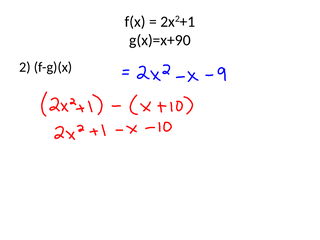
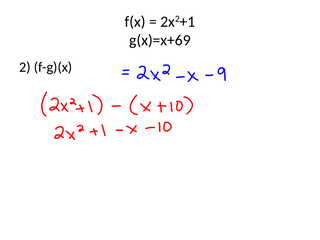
g(x)=x+90: g(x)=x+90 -> g(x)=x+69
